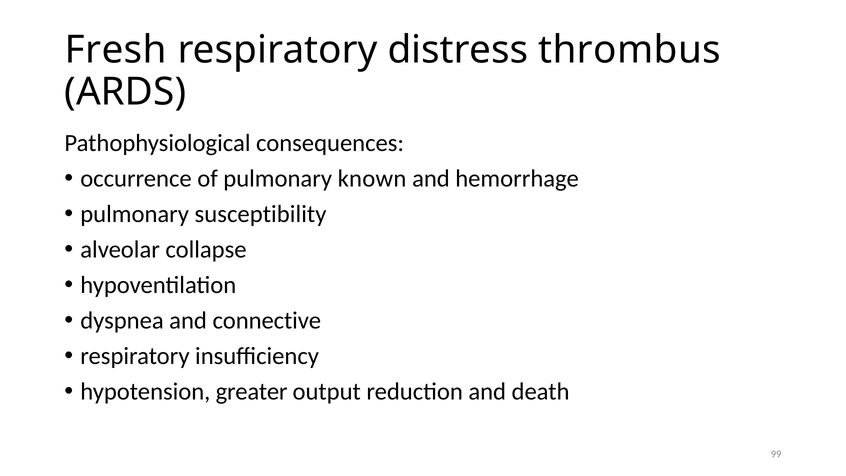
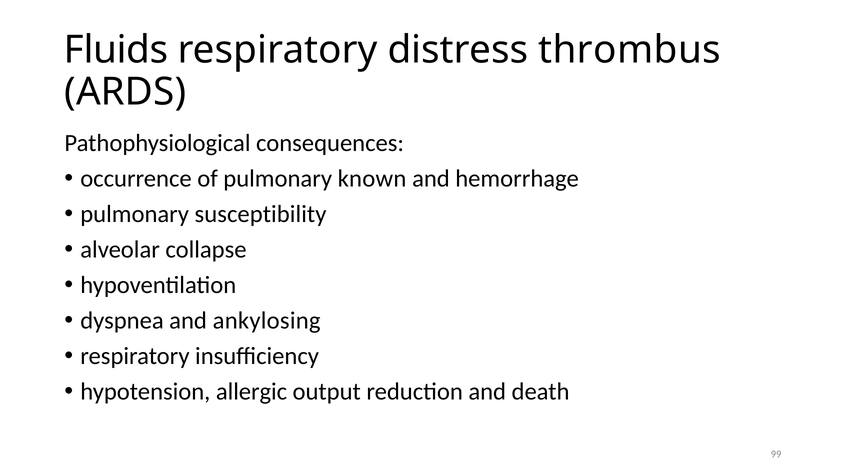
Fresh: Fresh -> Fluids
connective: connective -> ankylosing
greater: greater -> allergic
